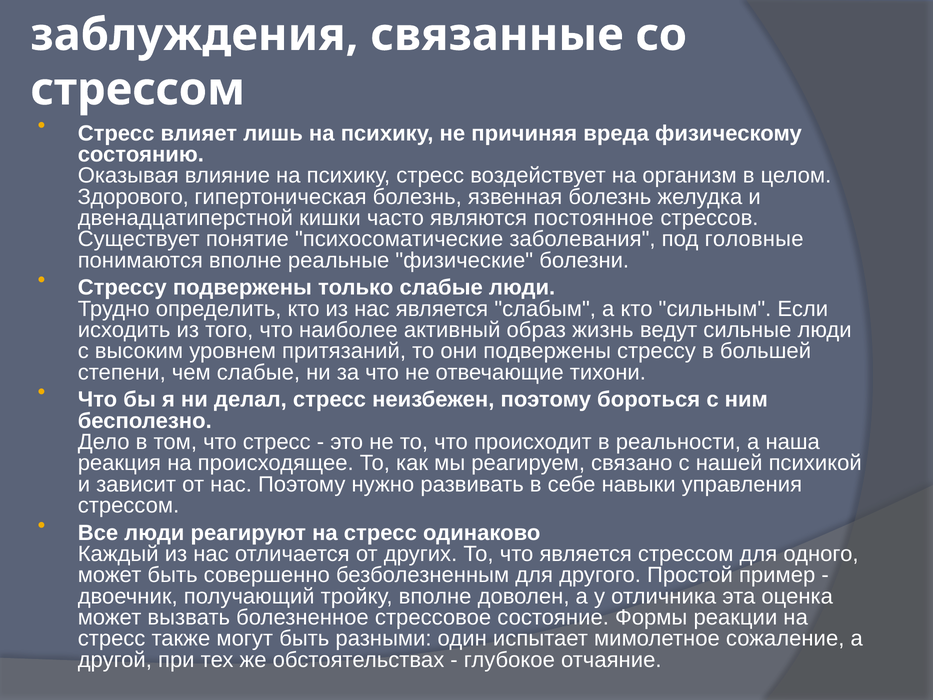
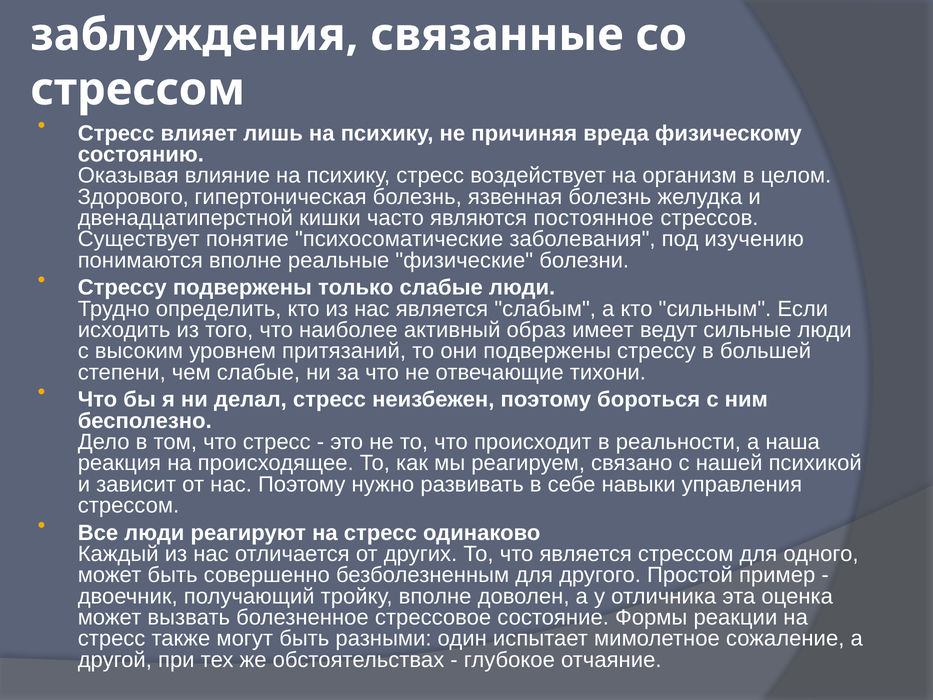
головные: головные -> изучению
жизнь: жизнь -> имеет
